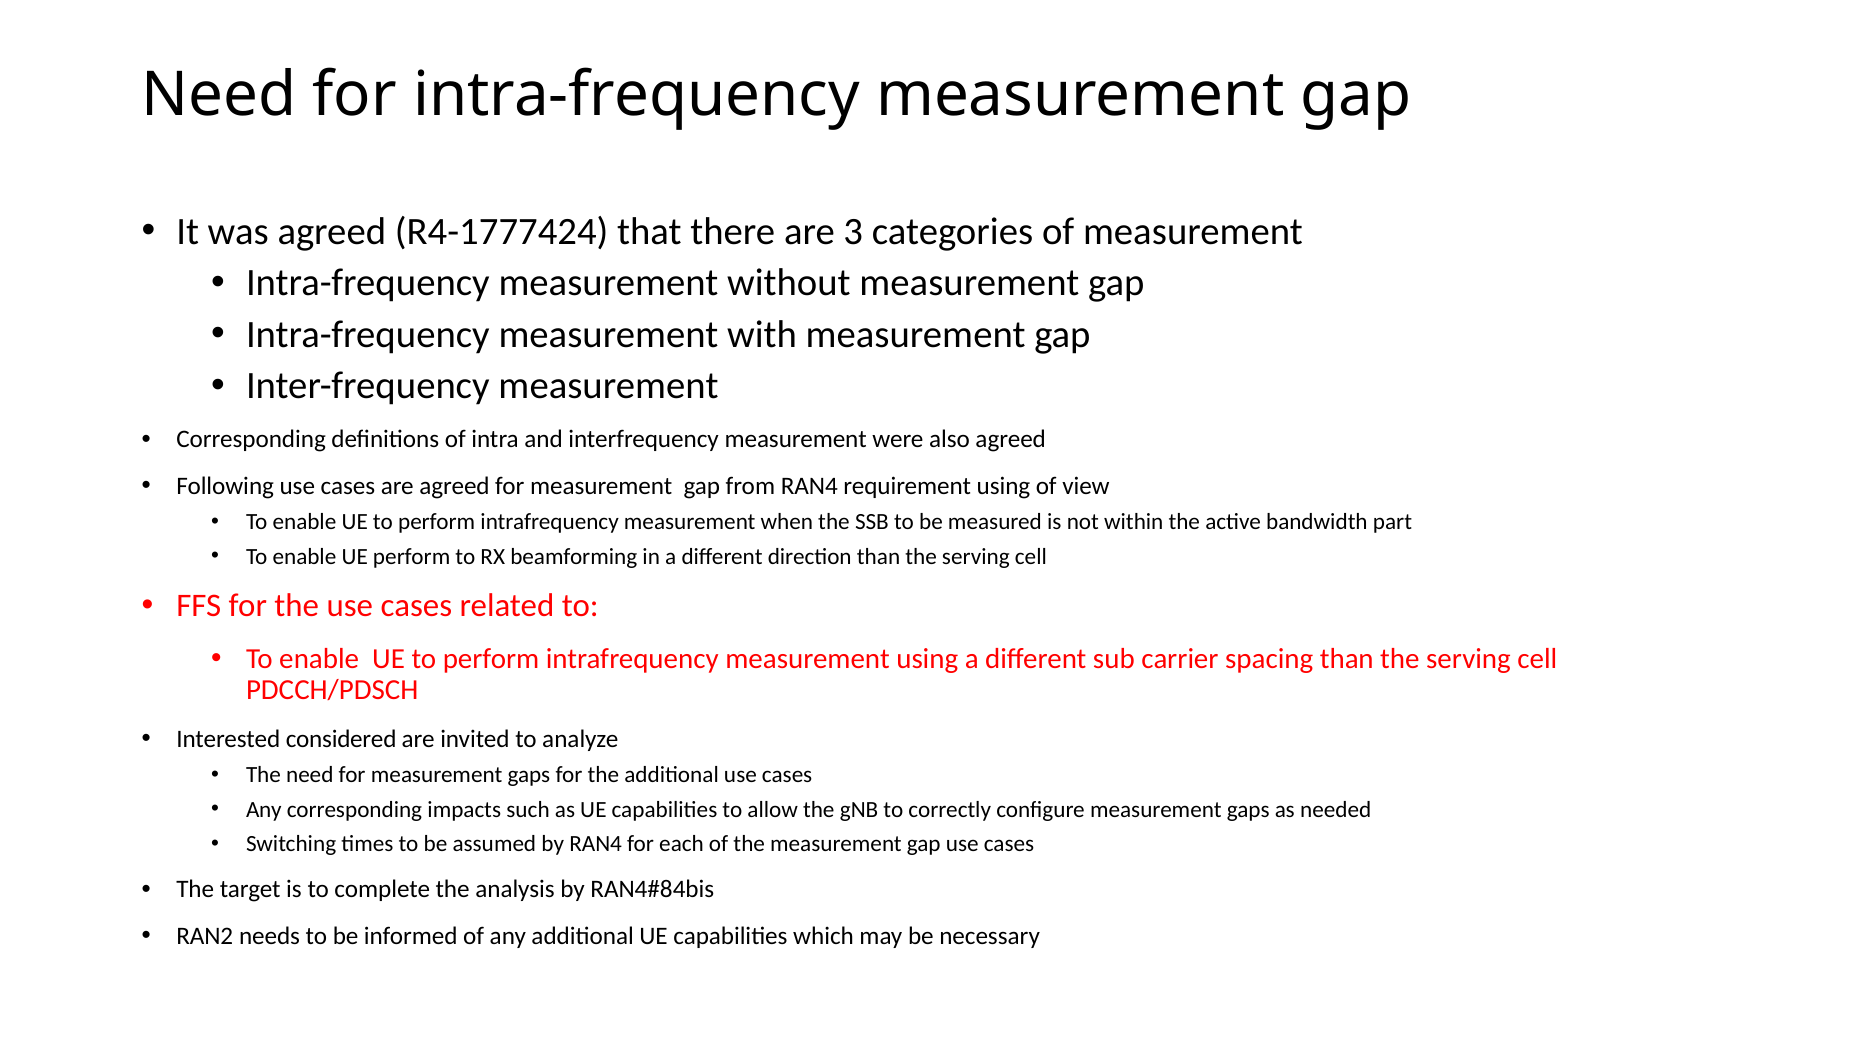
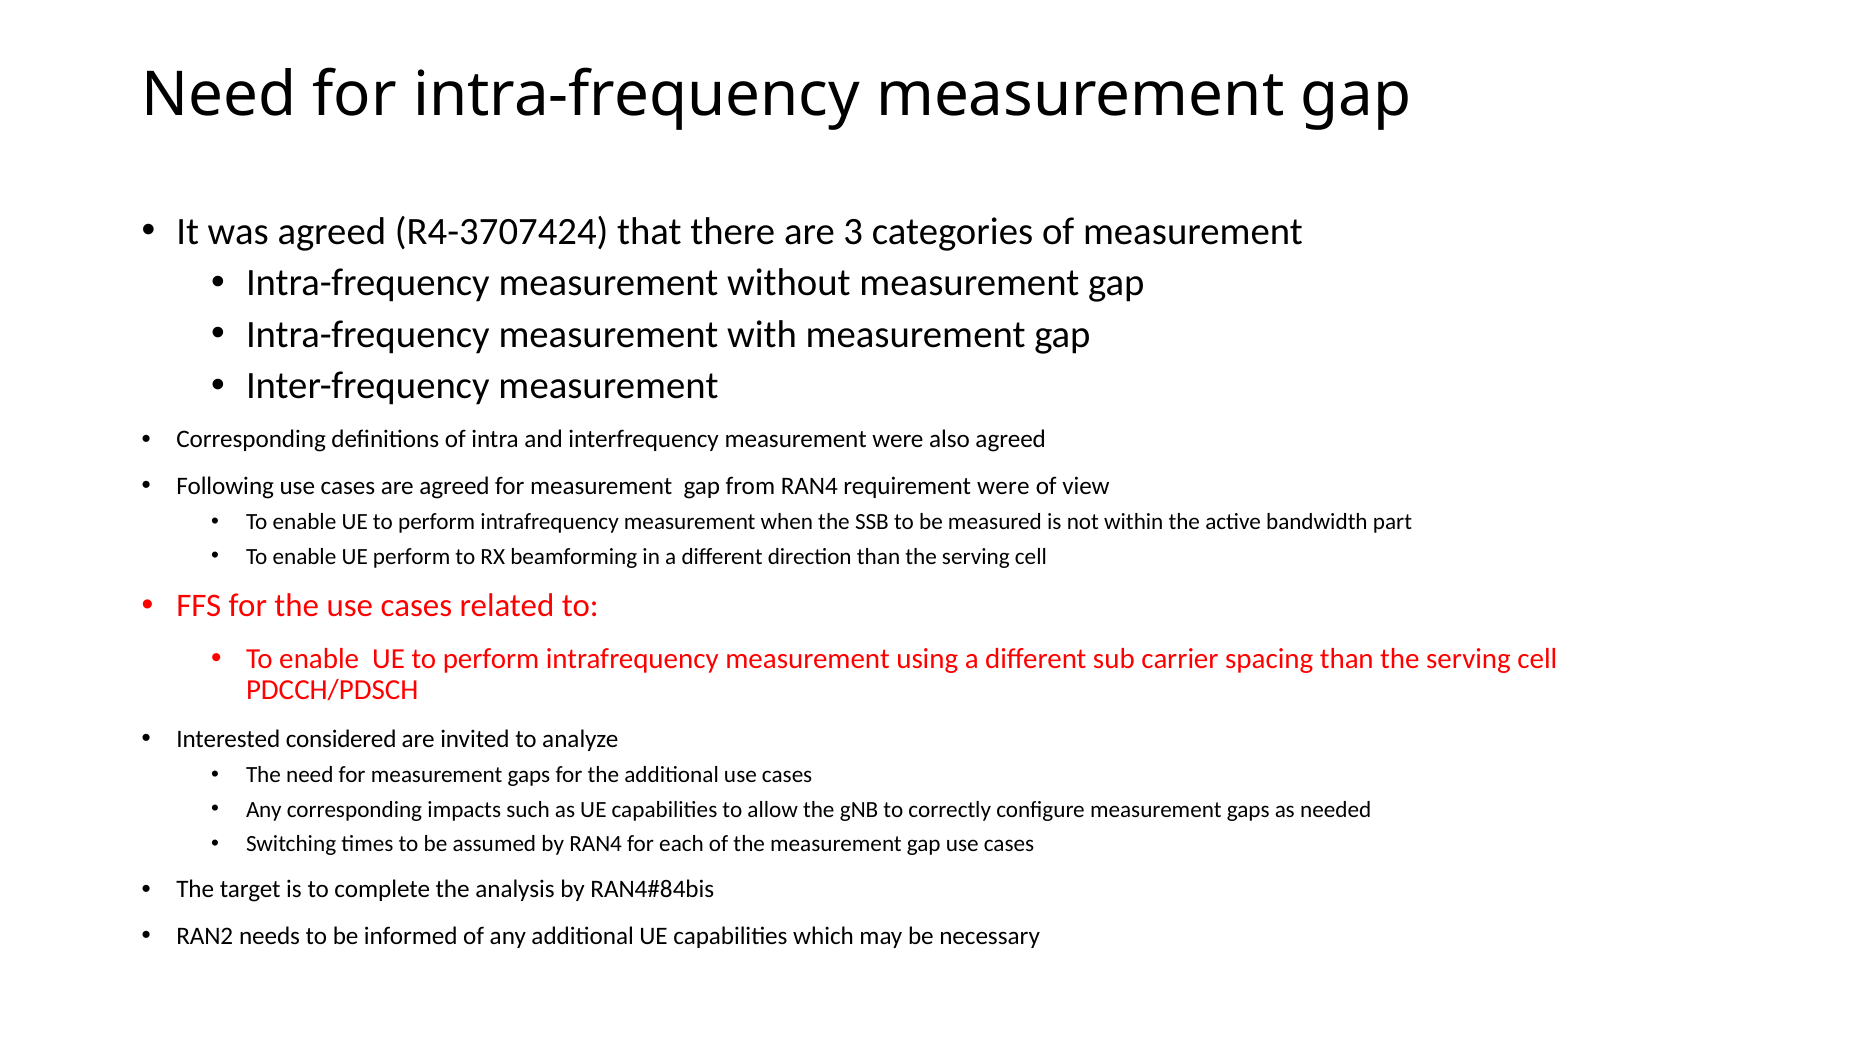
R4-1777424: R4-1777424 -> R4-3707424
requirement using: using -> were
